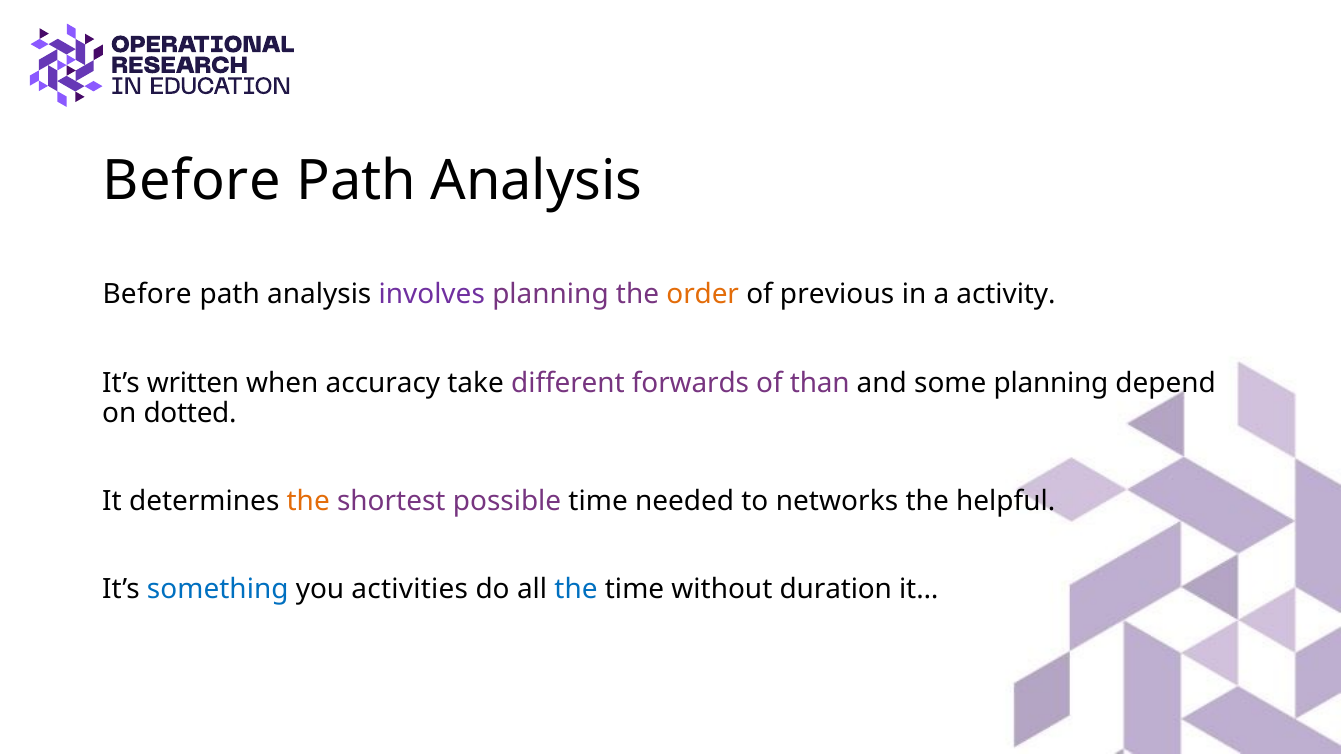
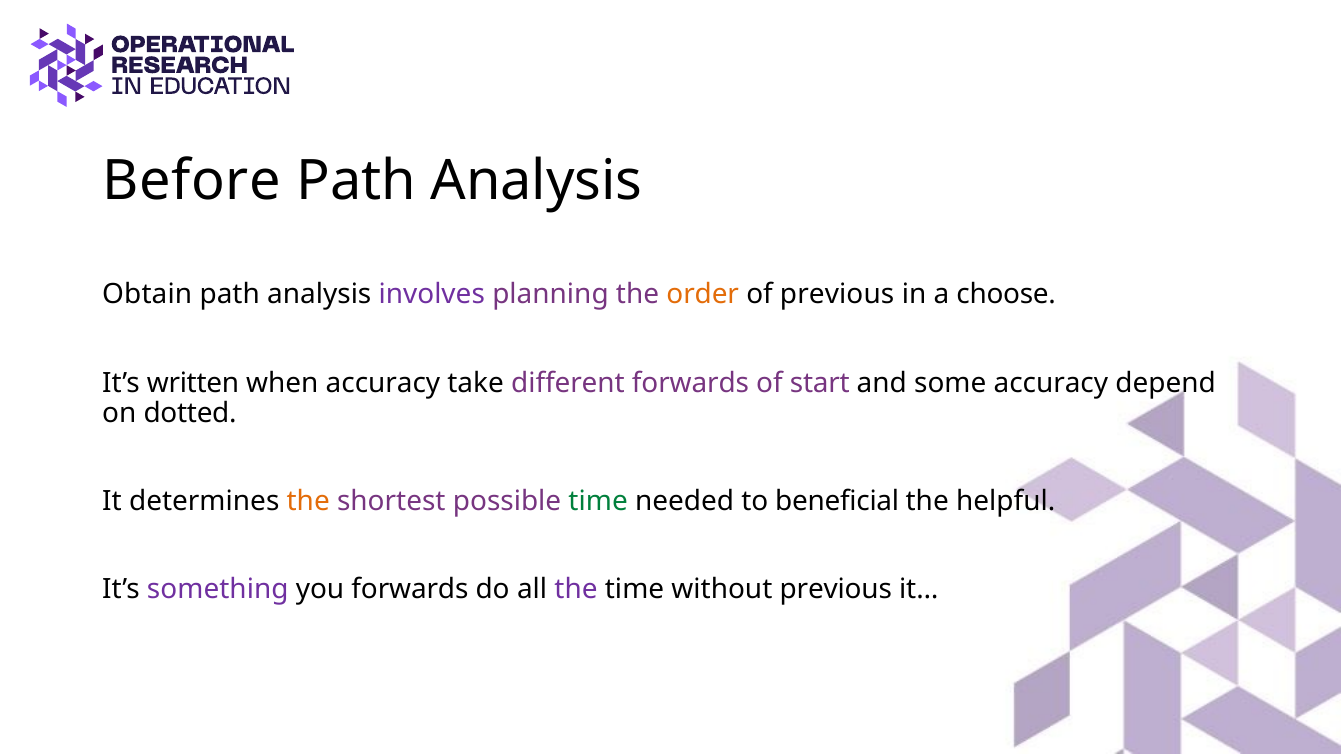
Before at (147, 295): Before -> Obtain
activity: activity -> choose
than: than -> start
some planning: planning -> accuracy
time at (598, 502) colour: black -> green
networks: networks -> beneficial
something colour: blue -> purple
you activities: activities -> forwards
the at (576, 590) colour: blue -> purple
without duration: duration -> previous
